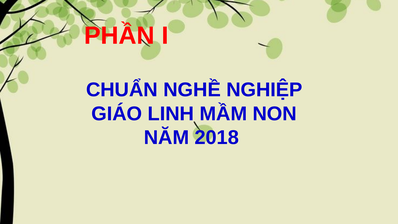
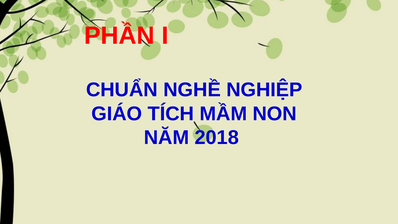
LINH: LINH -> TÍCH
